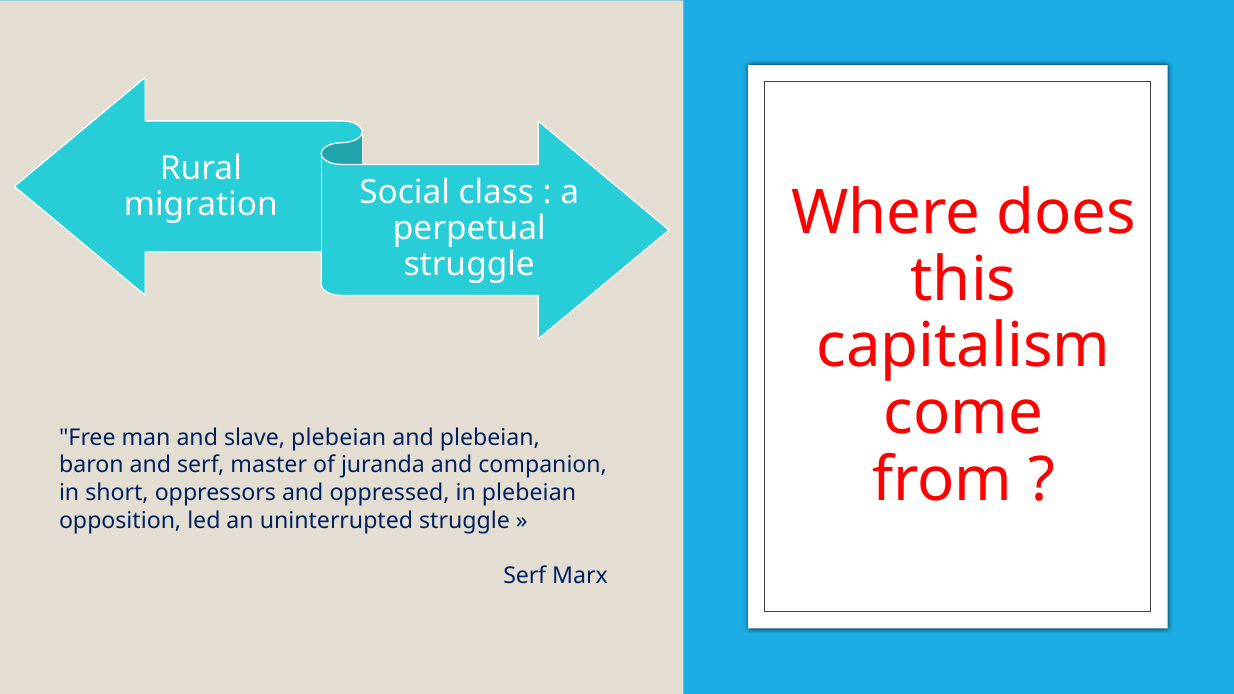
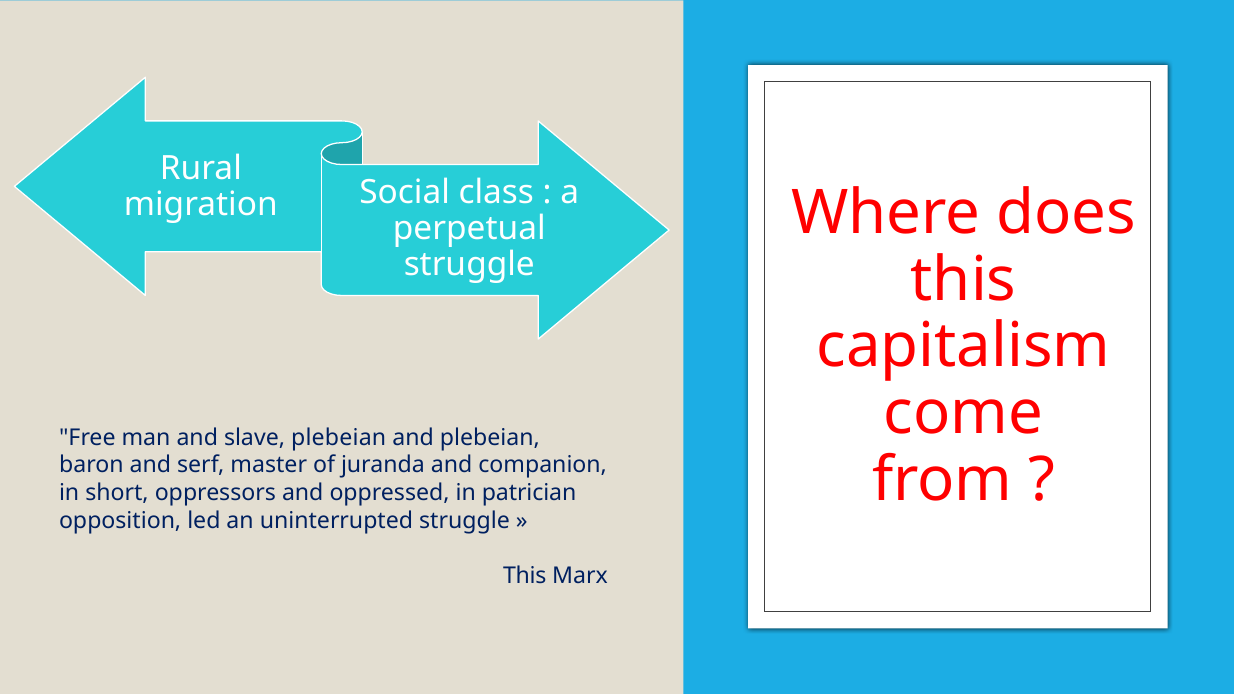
in plebeian: plebeian -> patrician
Serf at (525, 576): Serf -> This
